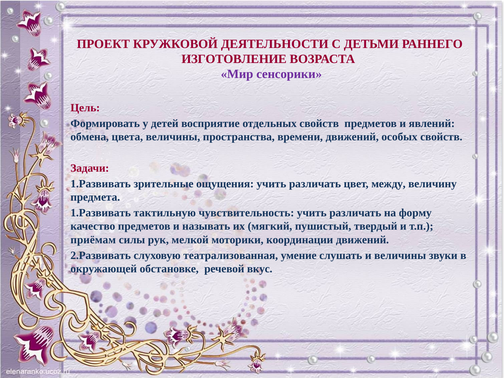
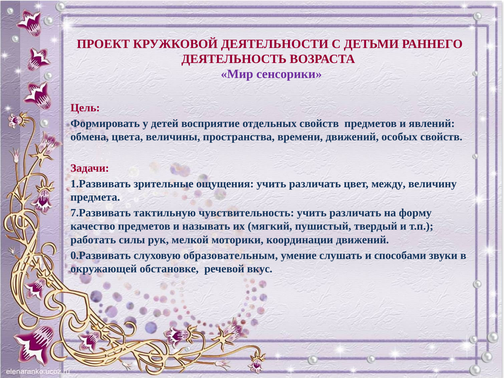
ИЗГОТОВЛЕНИЕ: ИЗГОТОВЛЕНИЕ -> ДЕЯТЕЛЬНОСТЬ
1.Развивать at (101, 213): 1.Развивать -> 7.Развивать
приёмам: приёмам -> работать
2.Развивать: 2.Развивать -> 0.Развивать
театрализованная: театрализованная -> образовательным
и величины: величины -> способами
